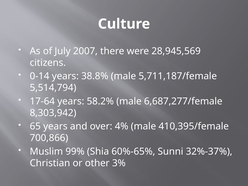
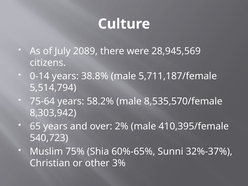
2007: 2007 -> 2089
17-64: 17-64 -> 75-64
6,687,277/female: 6,687,277/female -> 8,535,570/female
4%: 4% -> 2%
700,866: 700,866 -> 540,723
99%: 99% -> 75%
